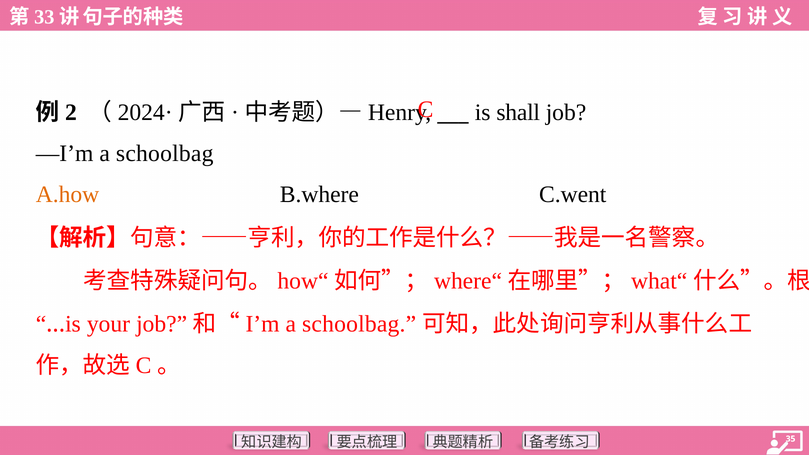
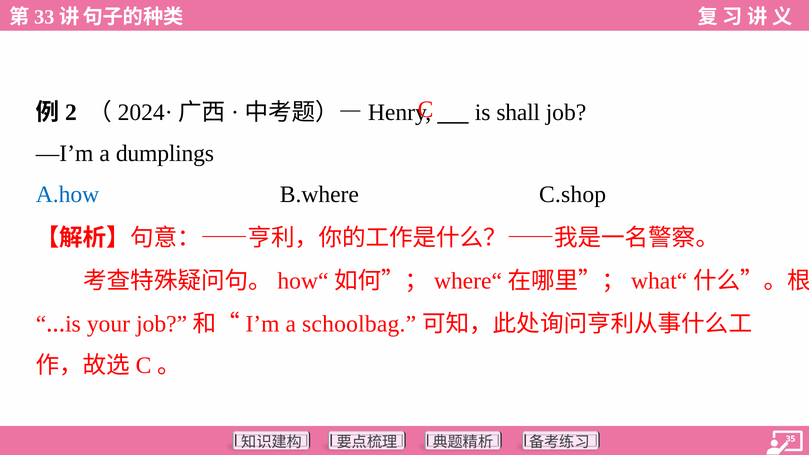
—I’m a schoolbag: schoolbag -> dumplings
A.how colour: orange -> blue
C.went: C.went -> C.shop
